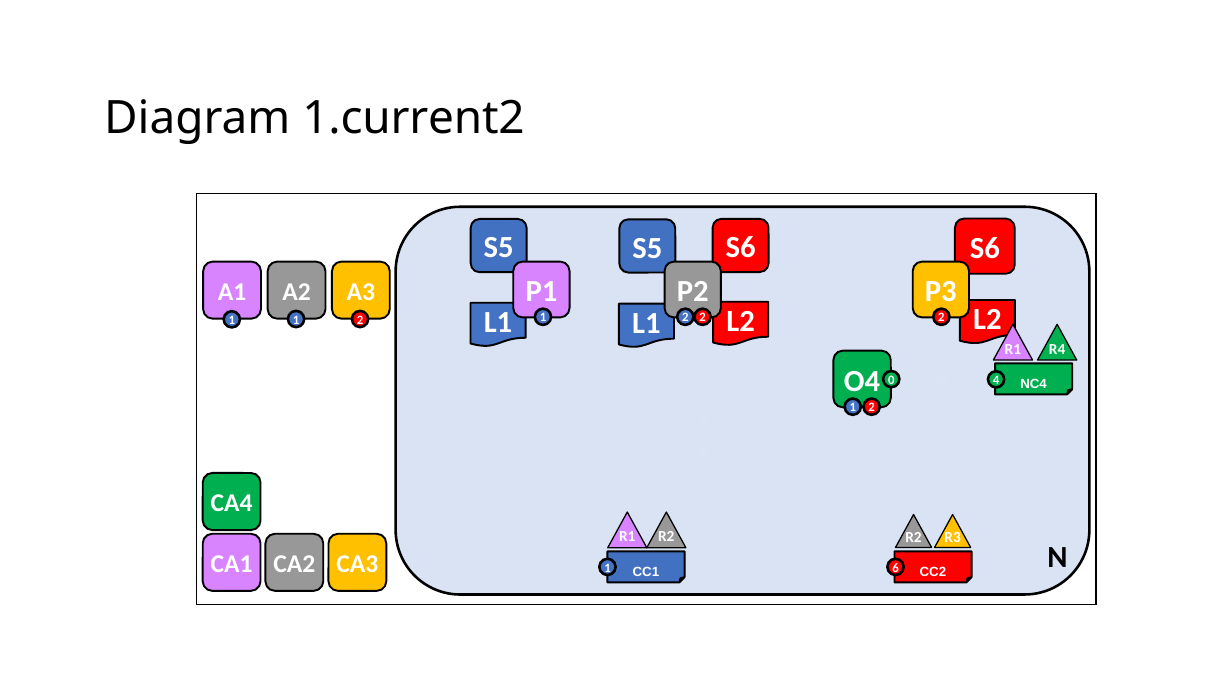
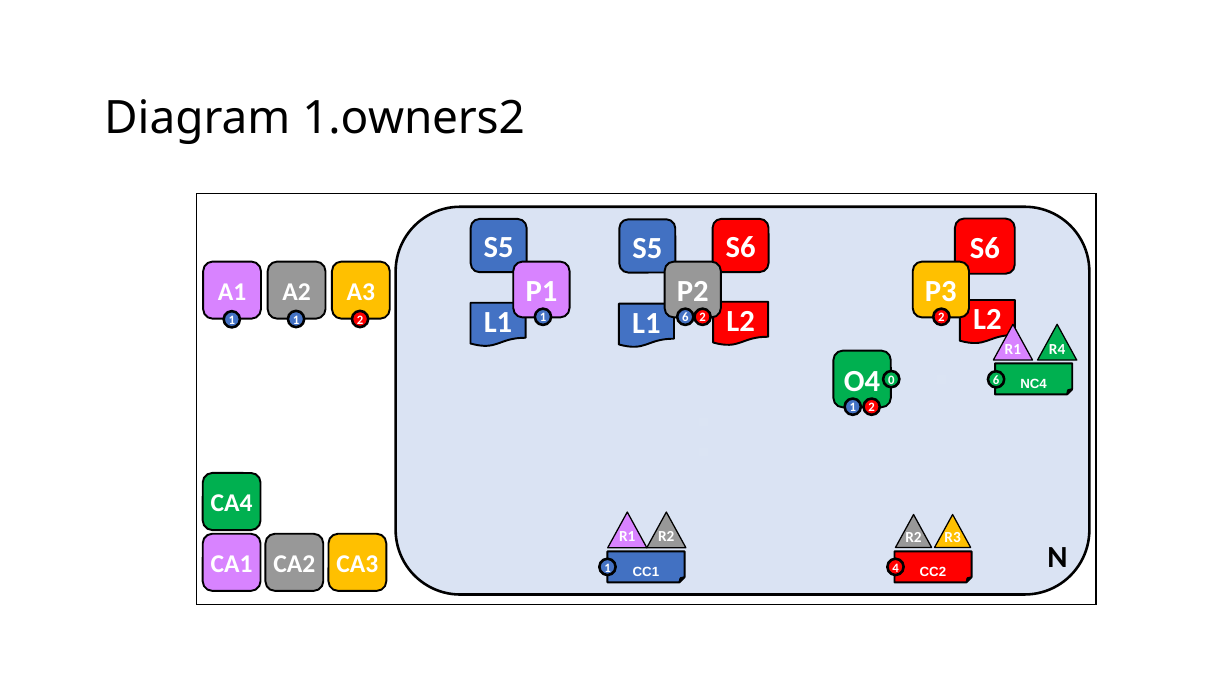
1.current2: 1.current2 -> 1.owners2
2 at (685, 318): 2 -> 6
0 4: 4 -> 6
6: 6 -> 4
